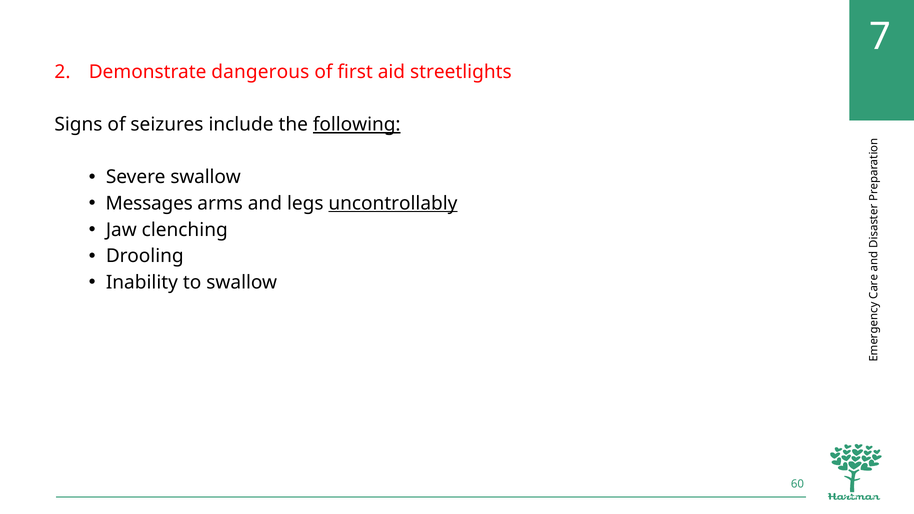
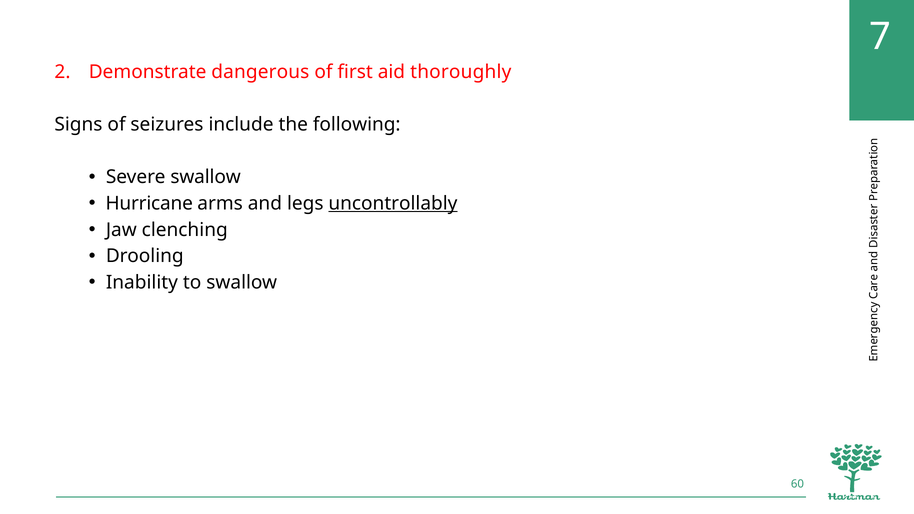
streetlights: streetlights -> thoroughly
following underline: present -> none
Messages: Messages -> Hurricane
